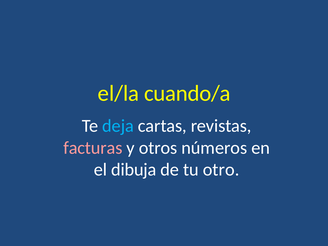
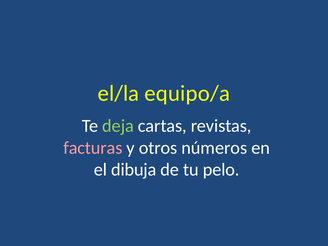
cuando/a: cuando/a -> equipo/a
deja colour: light blue -> light green
otro: otro -> pelo
